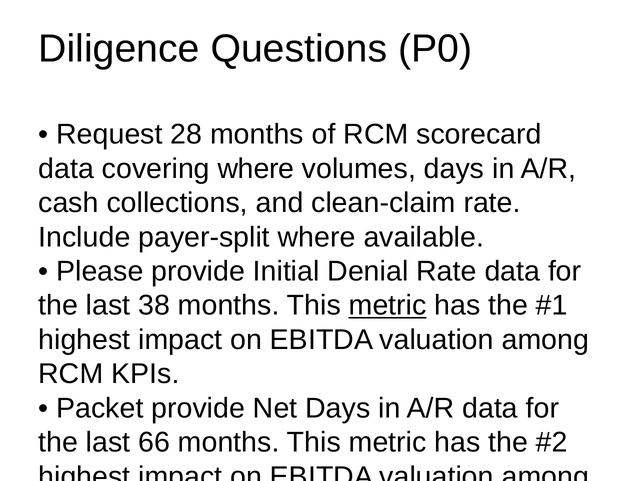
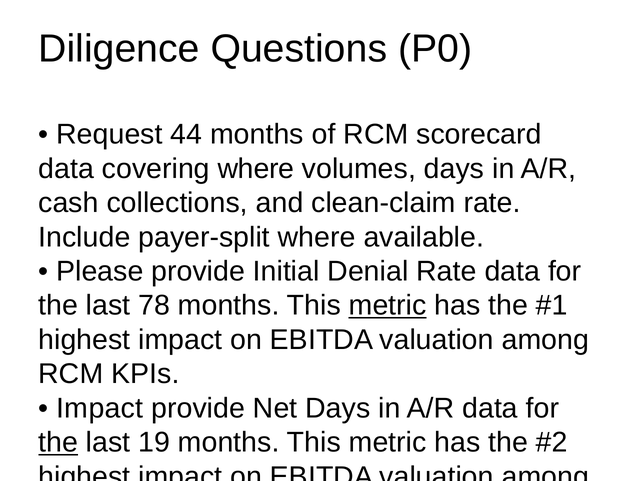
28: 28 -> 44
38: 38 -> 78
Packet at (100, 409): Packet -> Impact
the at (58, 443) underline: none -> present
66: 66 -> 19
